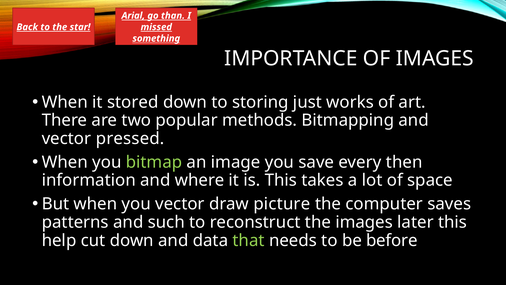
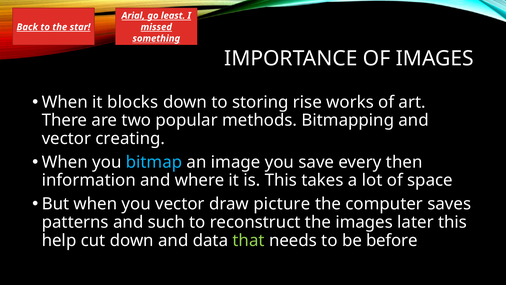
than: than -> least
stored: stored -> blocks
just: just -> rise
pressed: pressed -> creating
bitmap colour: light green -> light blue
